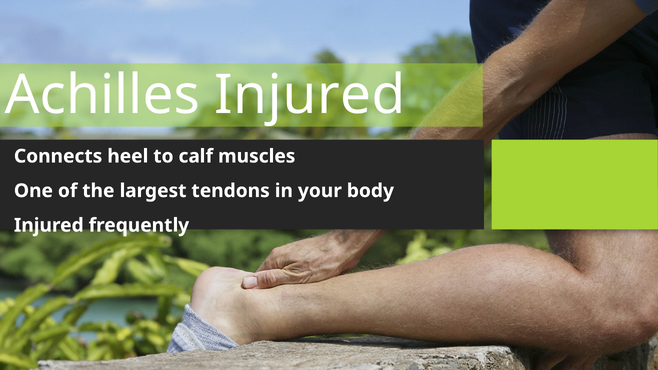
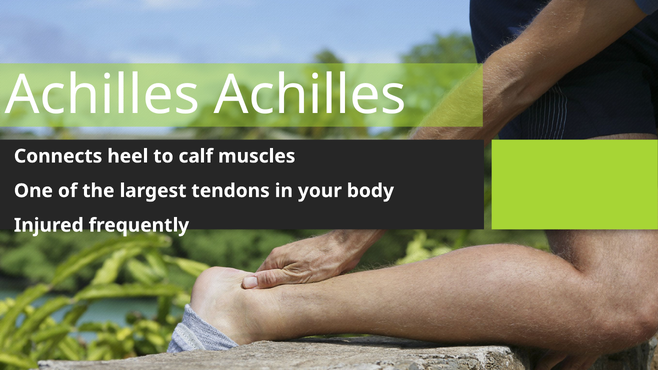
Achilles Injured: Injured -> Achilles
